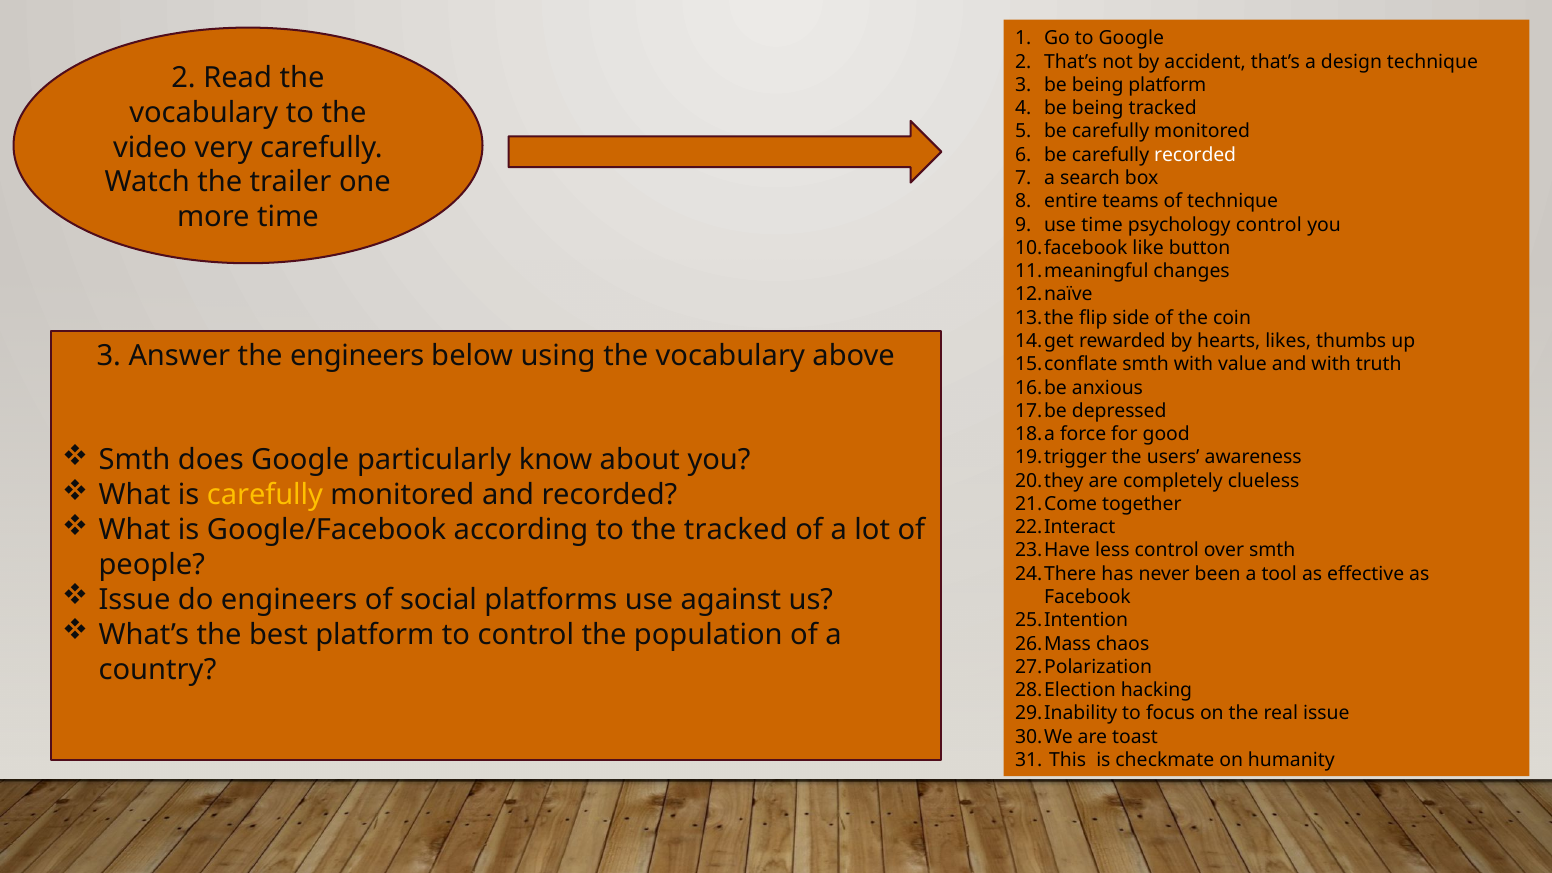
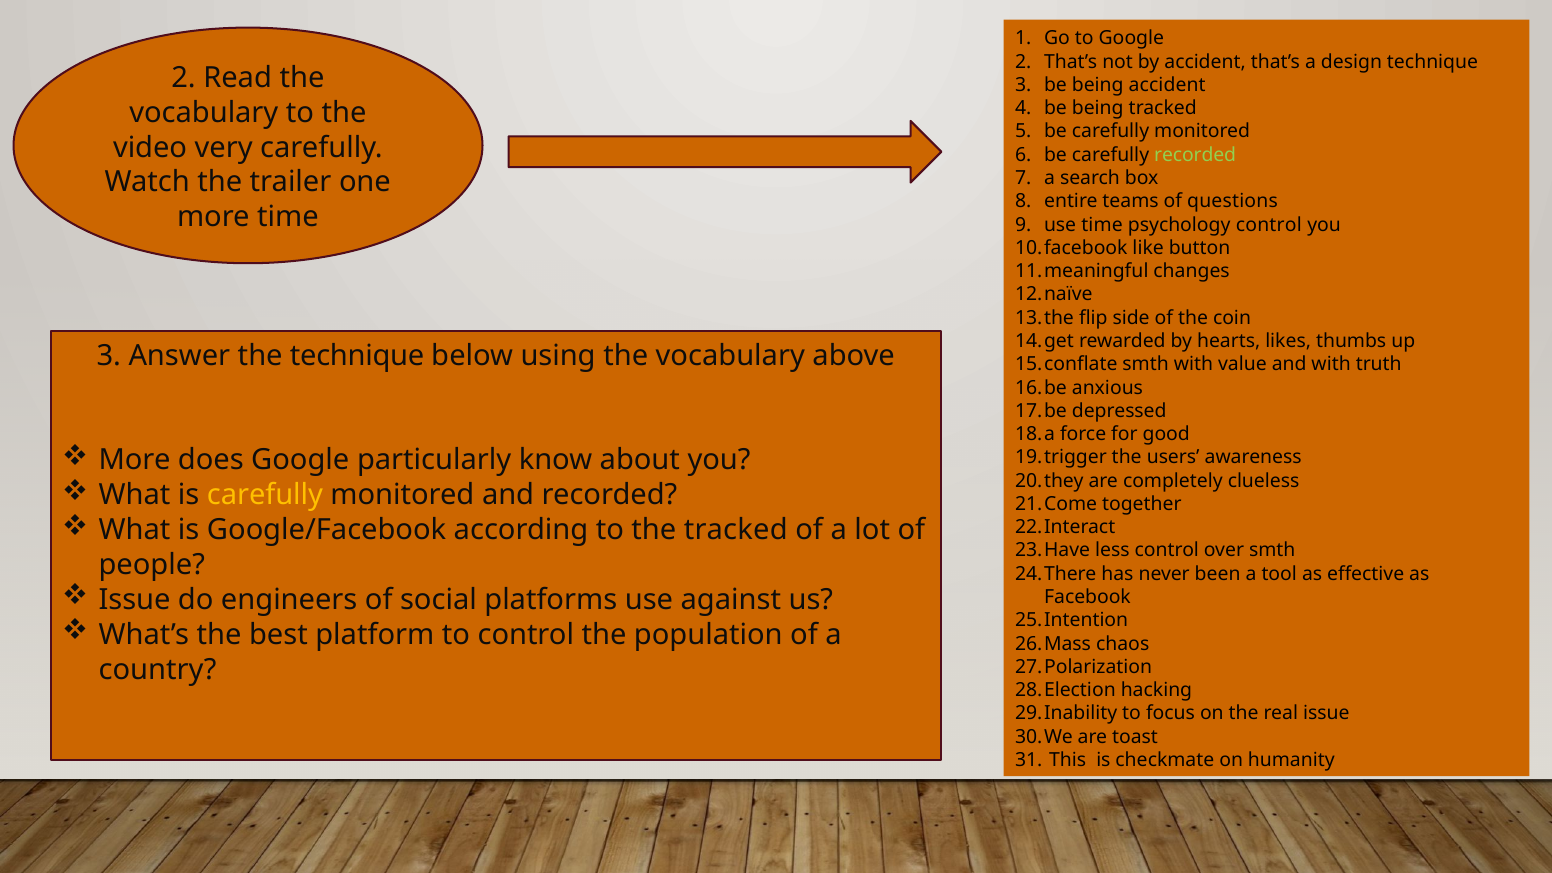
being platform: platform -> accident
recorded at (1195, 155) colour: white -> light green
of technique: technique -> questions
the engineers: engineers -> technique
Smth at (134, 460): Smth -> More
